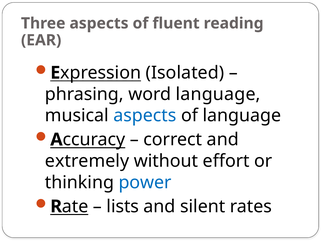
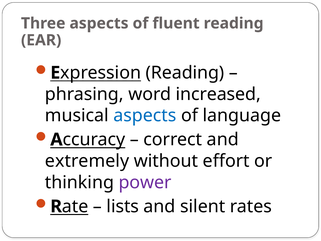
Isolated at (185, 73): Isolated -> Reading
word language: language -> increased
power colour: blue -> purple
